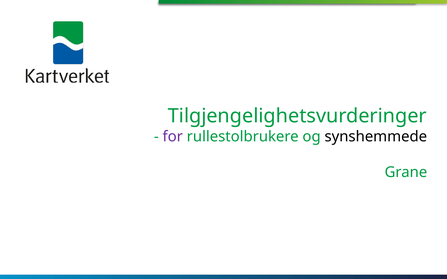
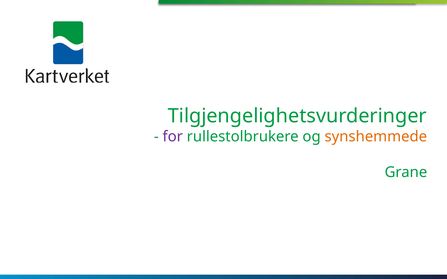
synshemmede colour: black -> orange
